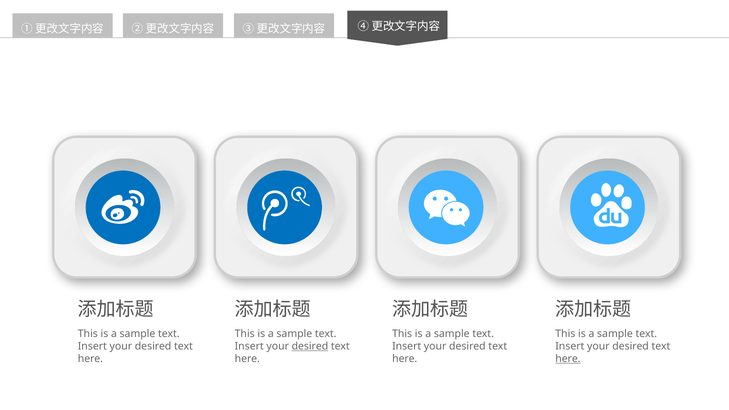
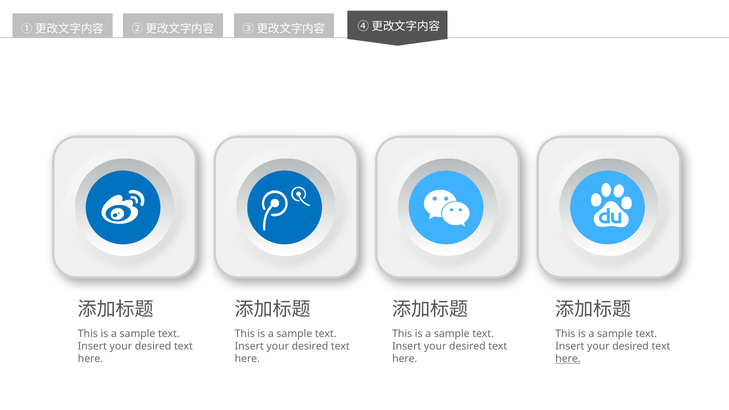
desired at (310, 346) underline: present -> none
